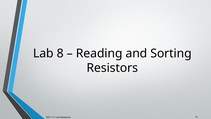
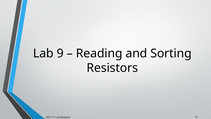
8: 8 -> 9
